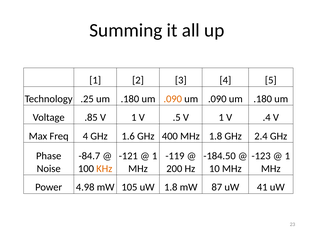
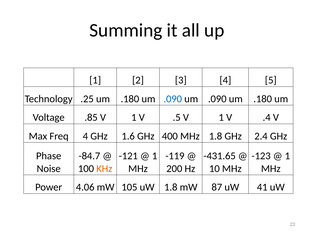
.090 at (173, 99) colour: orange -> blue
-184.50: -184.50 -> -431.65
4.98: 4.98 -> 4.06
